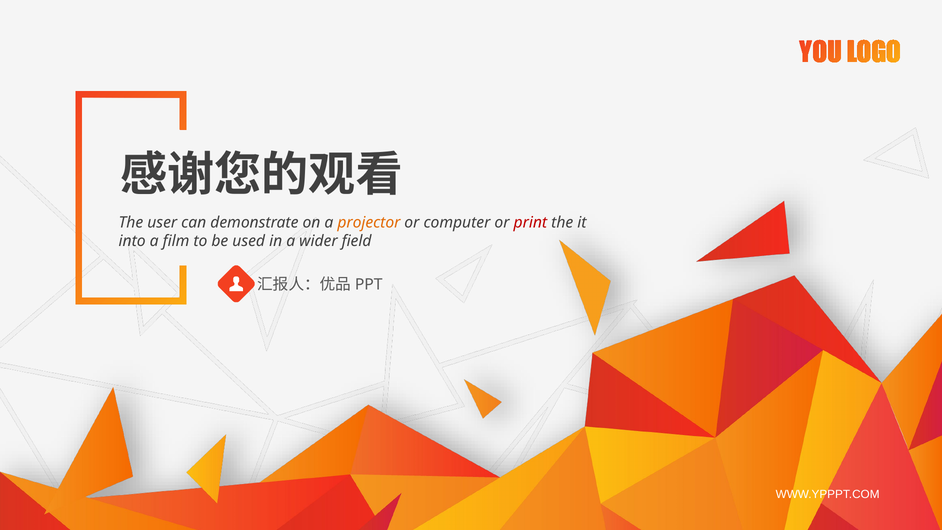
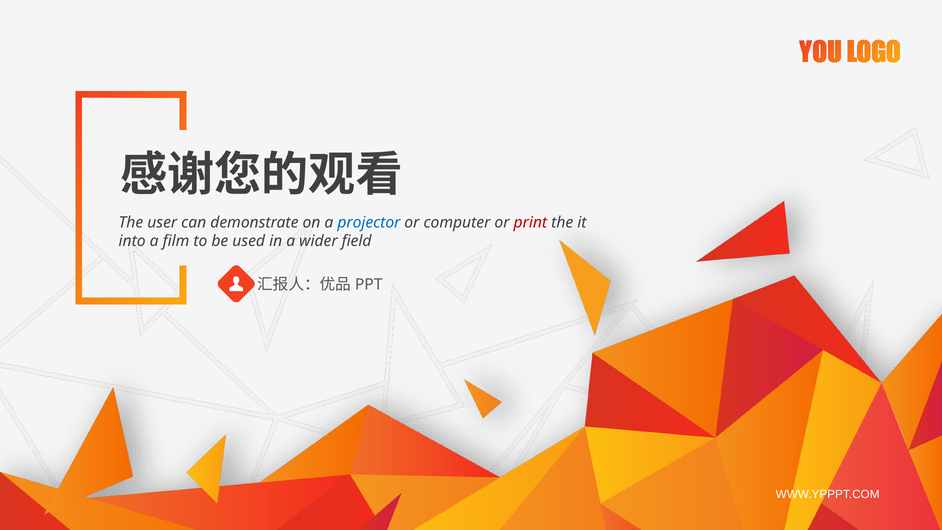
projector colour: orange -> blue
